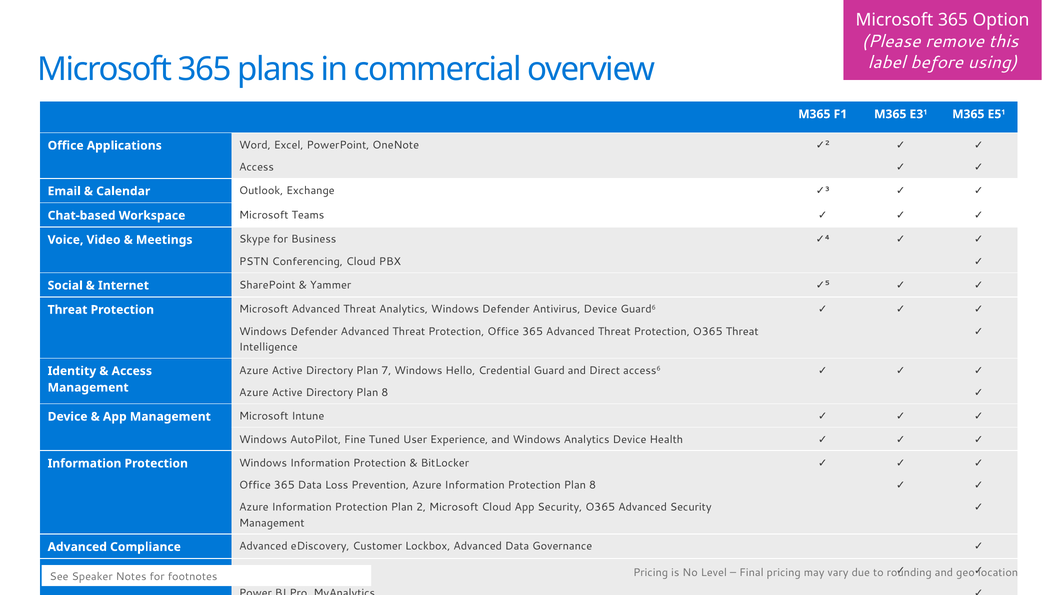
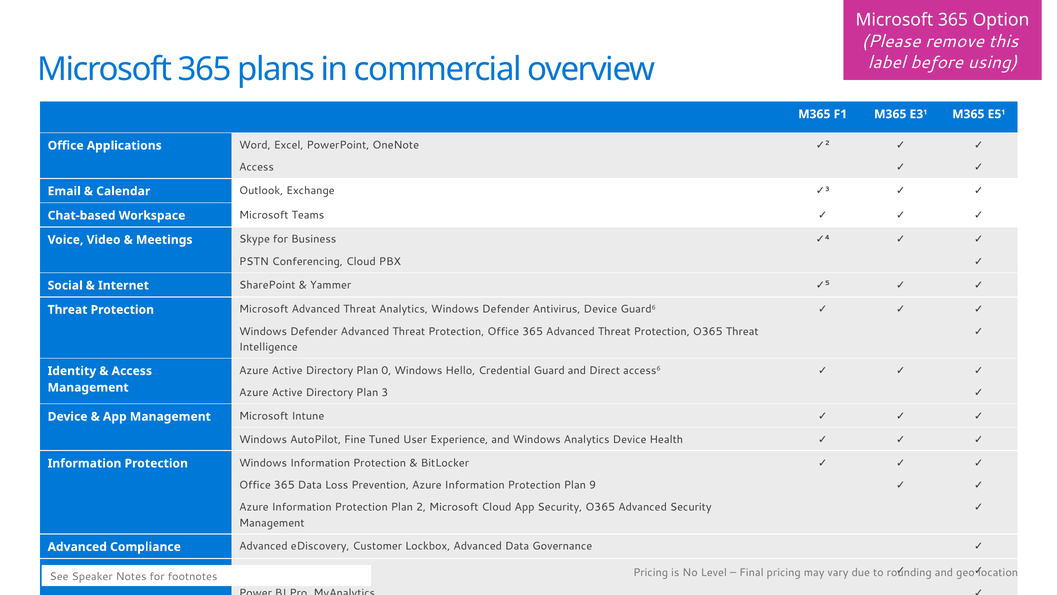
7: 7 -> 0
Directory Plan 8: 8 -> 3
Protection Plan 8: 8 -> 9
